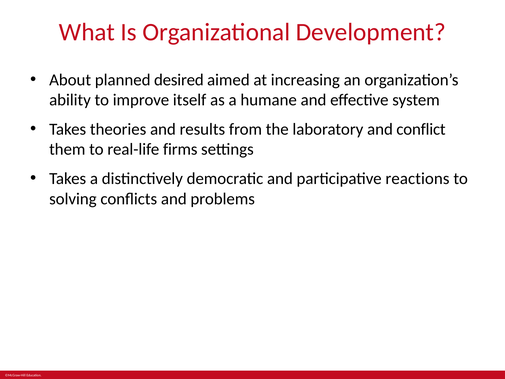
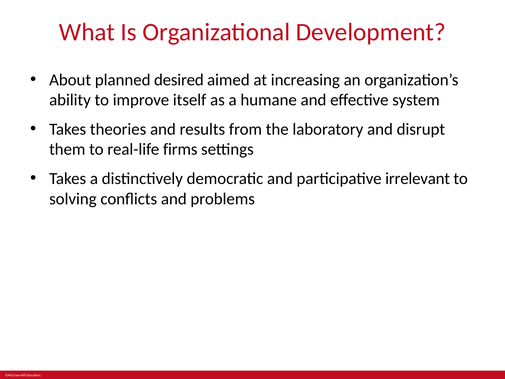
conflict: conflict -> disrupt
reactions: reactions -> irrelevant
